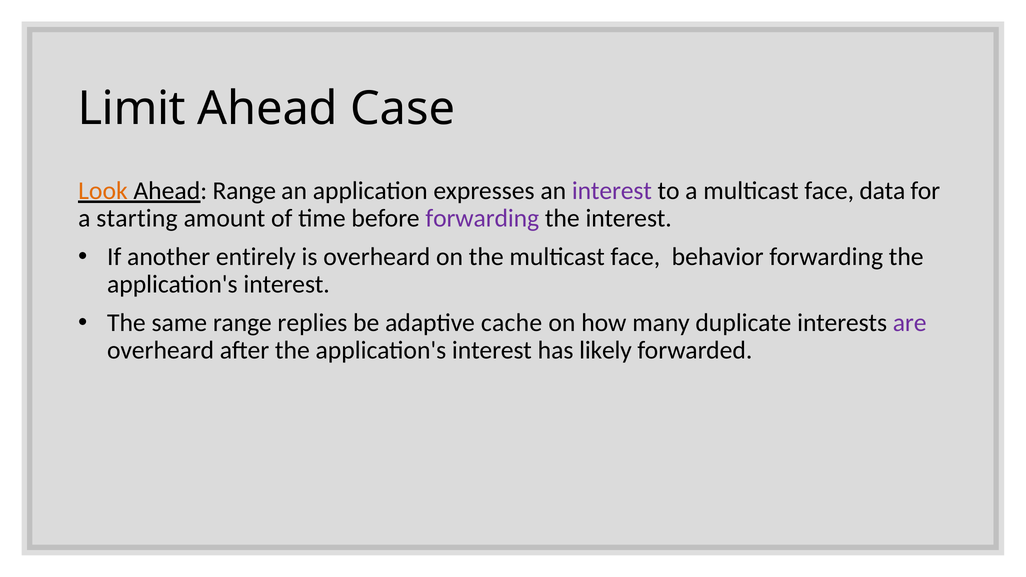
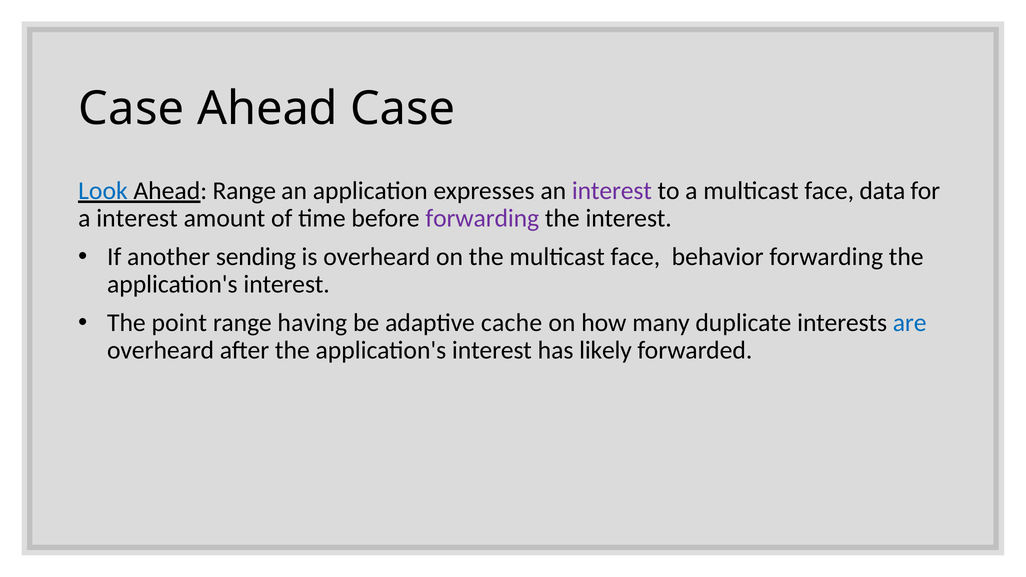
Limit at (132, 109): Limit -> Case
Look colour: orange -> blue
a starting: starting -> interest
entirely: entirely -> sending
same: same -> point
replies: replies -> having
are colour: purple -> blue
